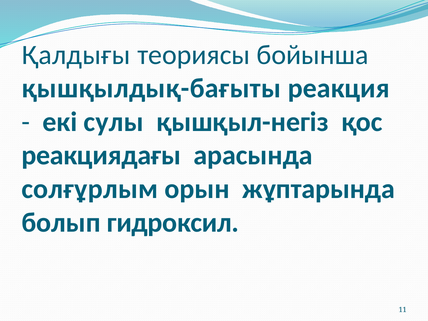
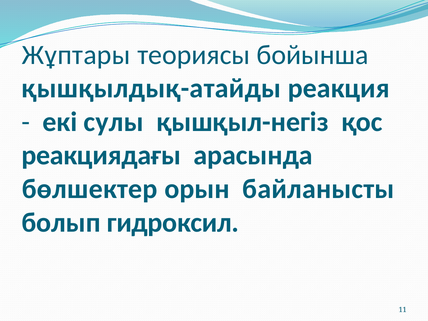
Қалдығы: Қалдығы -> Жұптары
қышқылдық-бағыты: қышқылдық-бағыты -> қышқылдық-атайды
солғұрлым: солғұрлым -> бөлшектер
жұптарында: жұптарында -> байланысты
